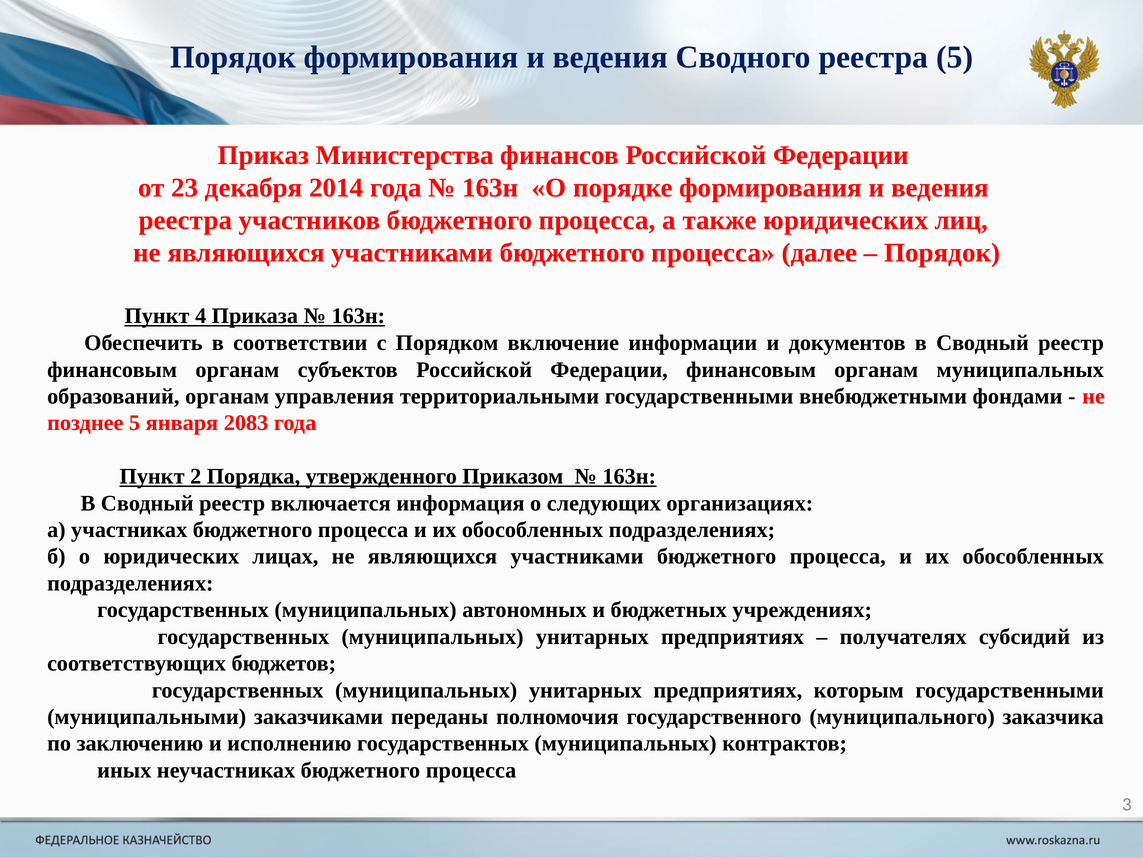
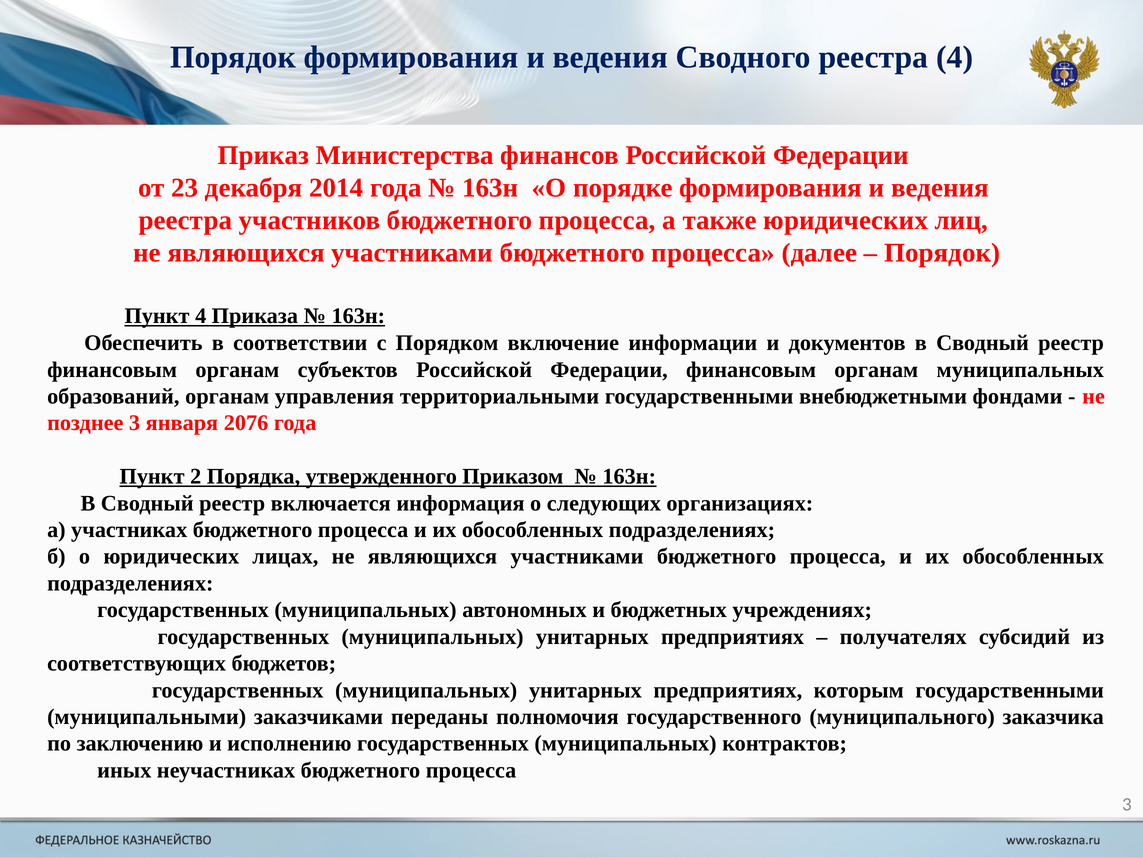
реестра 5: 5 -> 4
позднее 5: 5 -> 3
2083: 2083 -> 2076
